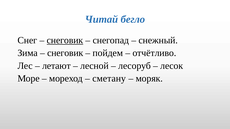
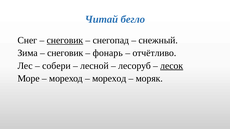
пойдем: пойдем -> фонарь
летают: летают -> собери
лесок underline: none -> present
сметану at (109, 79): сметану -> мореход
